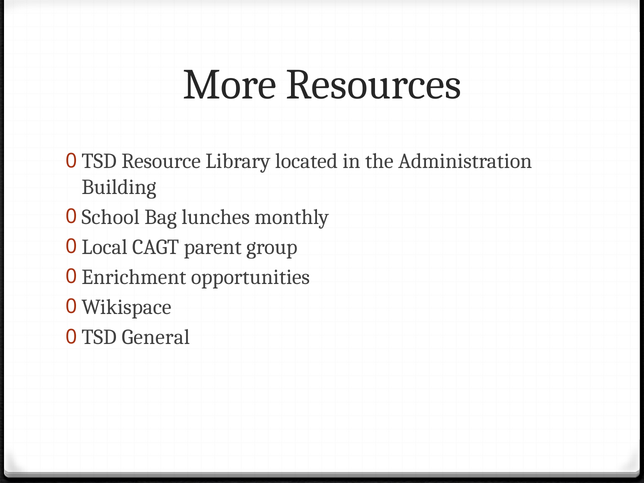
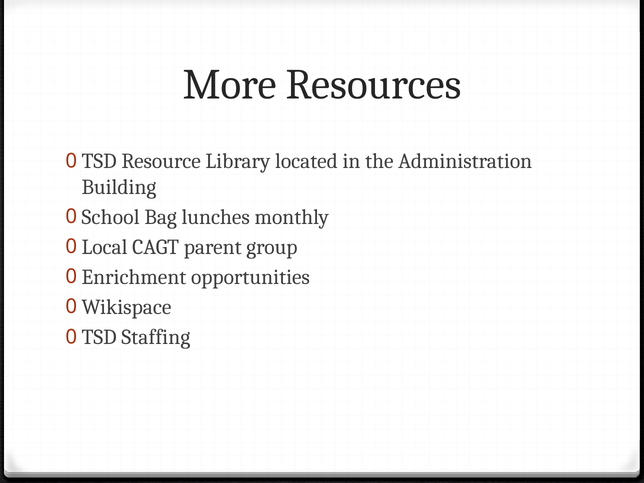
General: General -> Staffing
